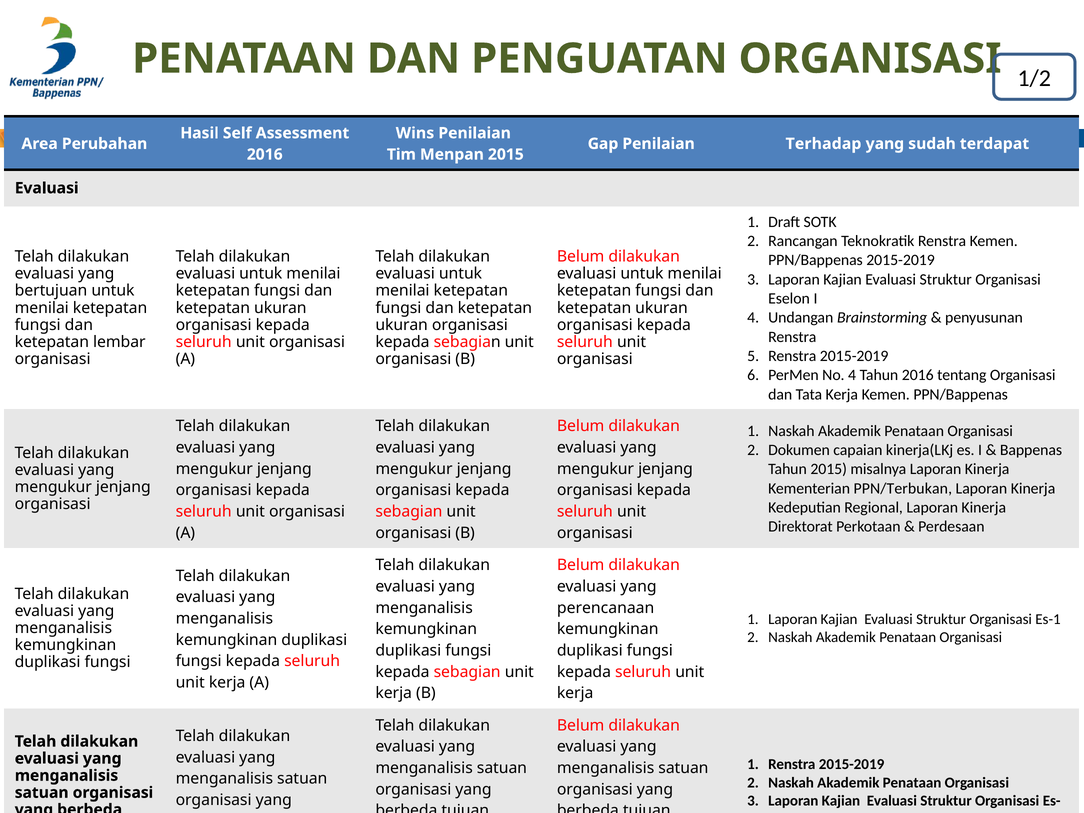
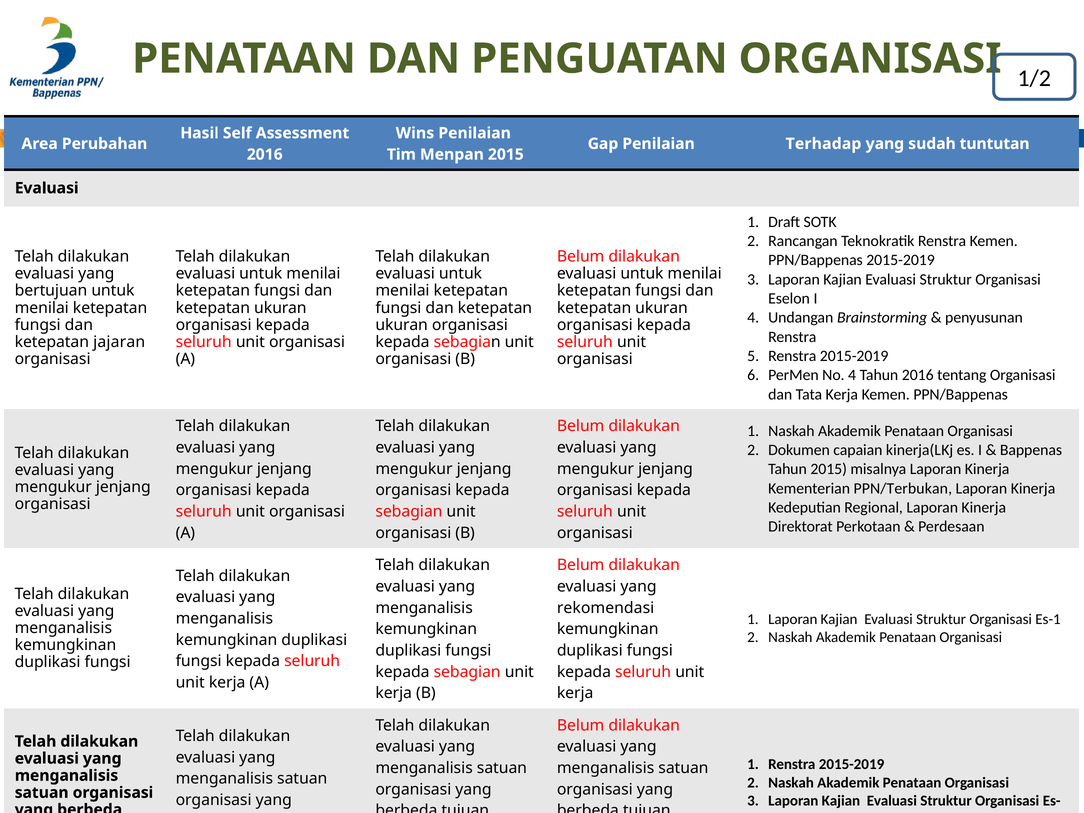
terdapat: terdapat -> tuntutan
lembar: lembar -> jajaran
perencanaan: perencanaan -> rekomendasi
